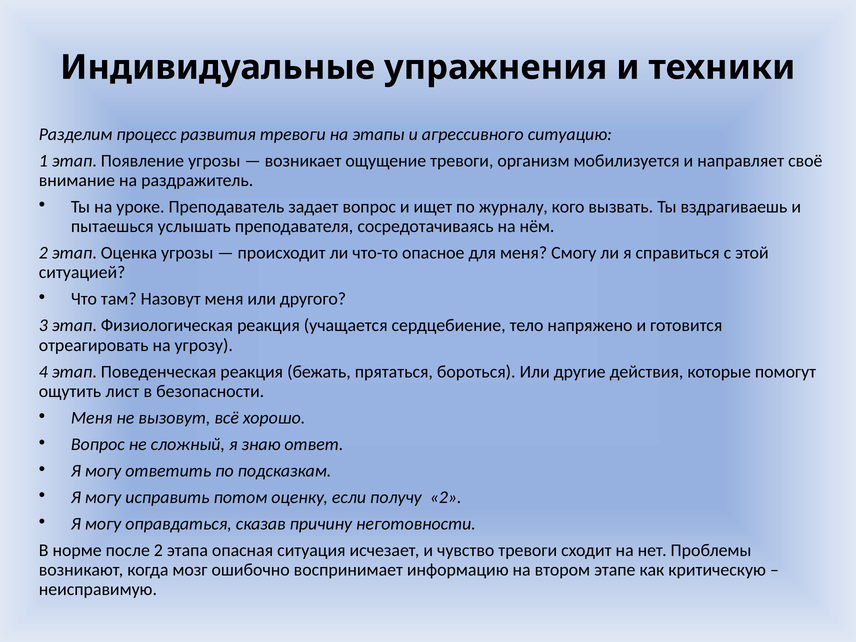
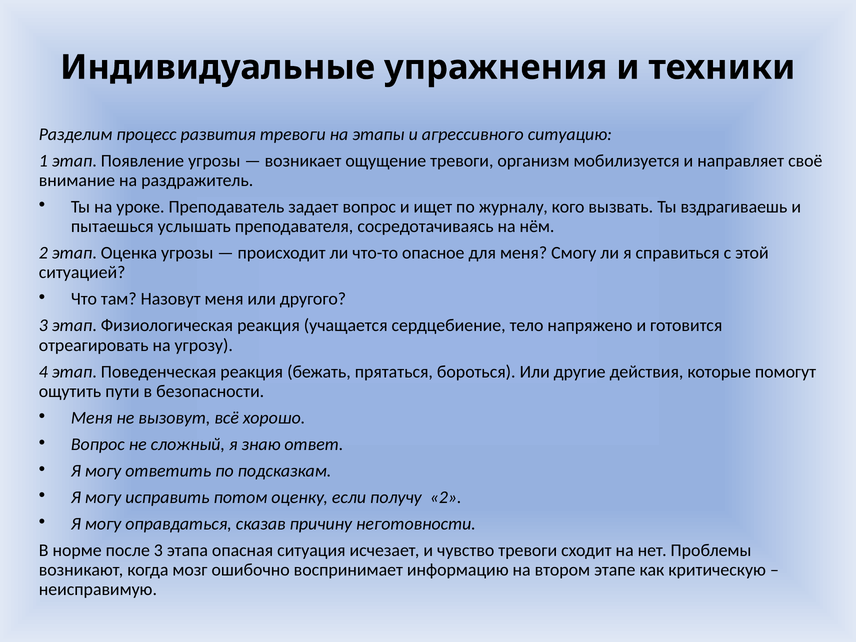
лист: лист -> пути
после 2: 2 -> 3
